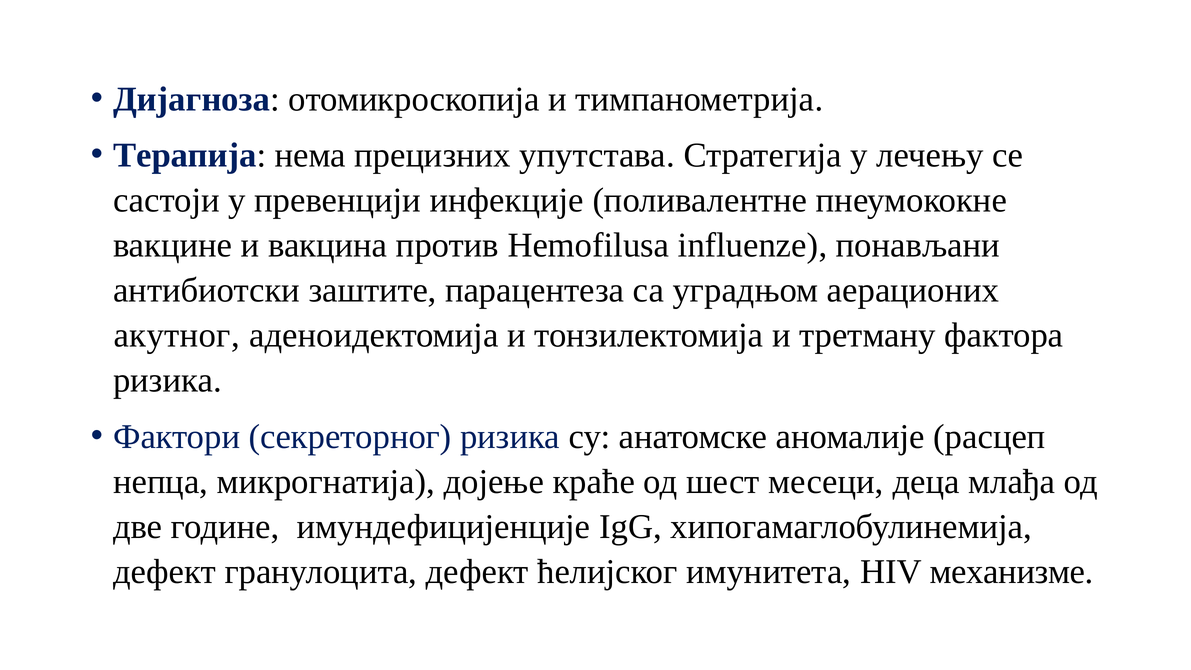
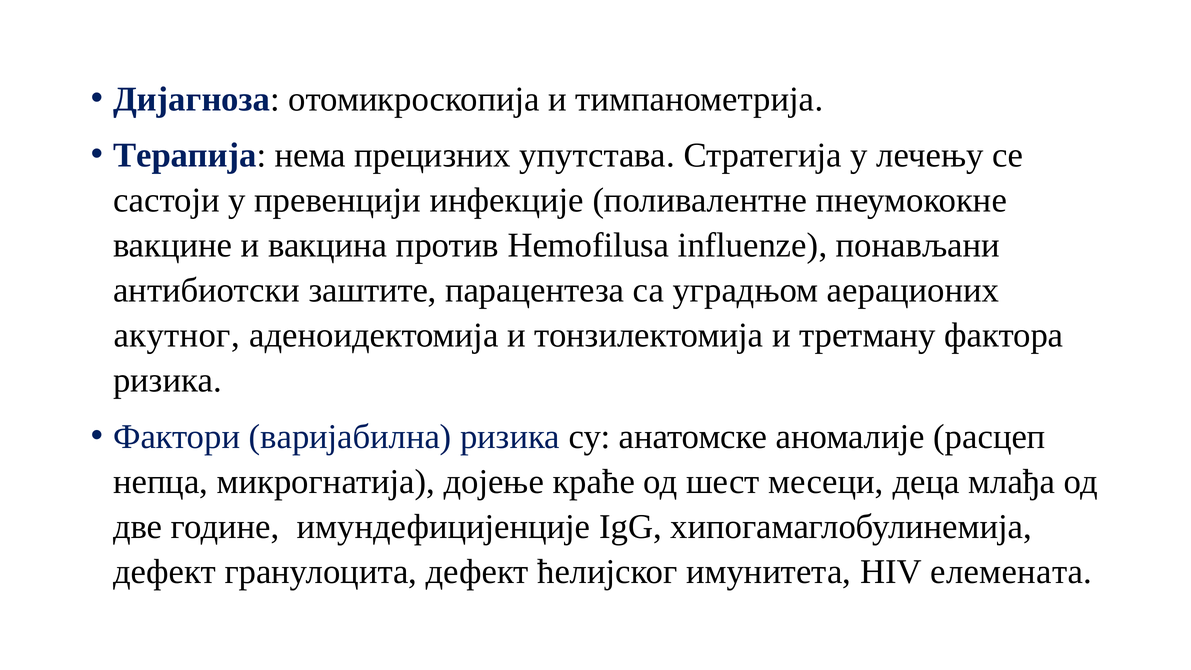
секреторног: секреторног -> варијабилна
механизме: механизме -> елемената
